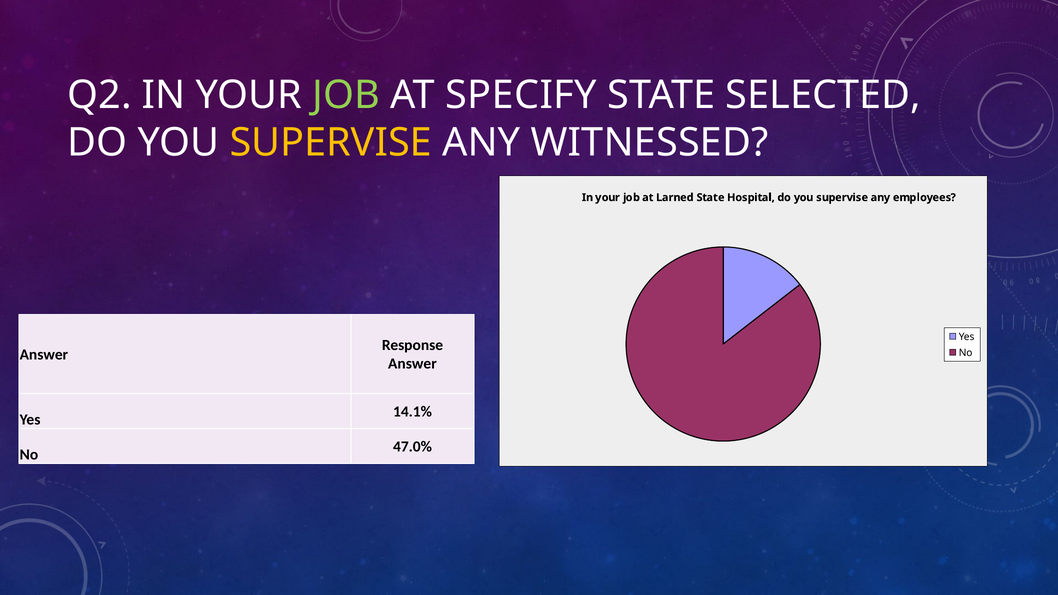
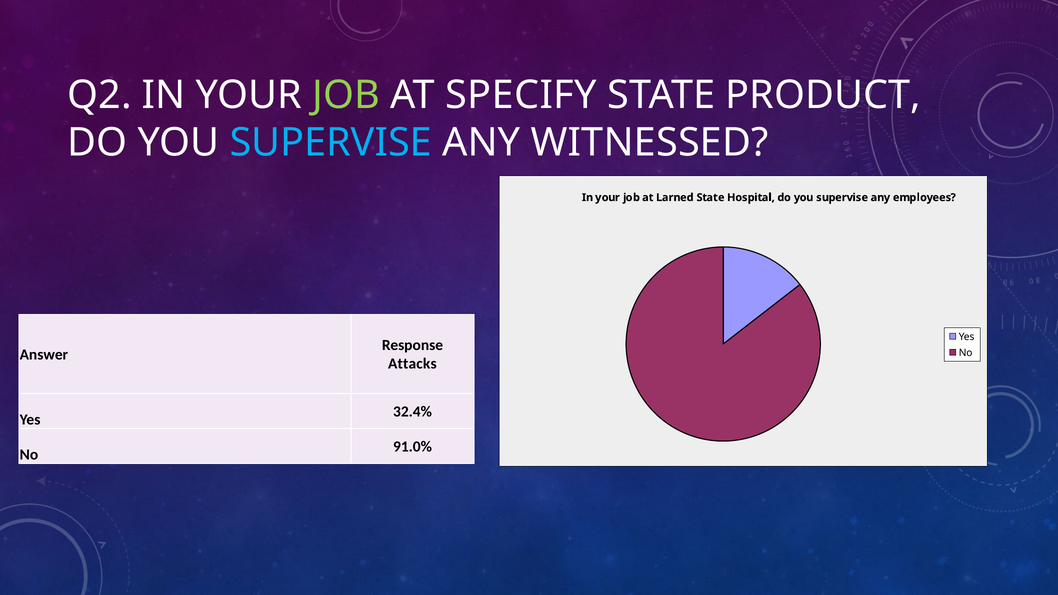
SELECTED: SELECTED -> PRODUCT
SUPERVISE at (331, 143) colour: yellow -> light blue
Answer at (412, 364): Answer -> Attacks
14.1%: 14.1% -> 32.4%
47.0%: 47.0% -> 91.0%
